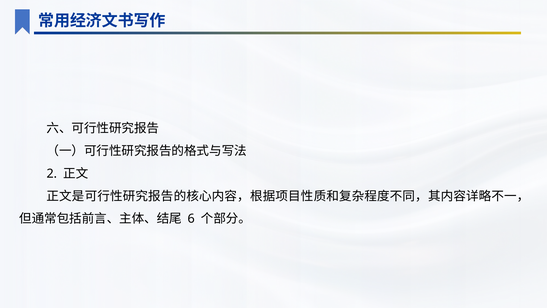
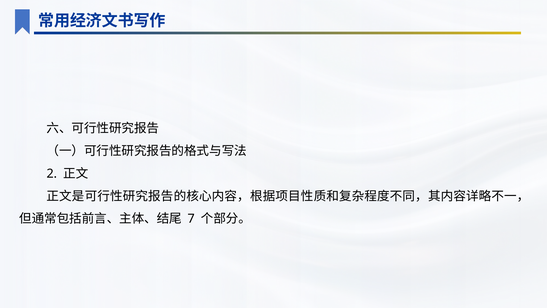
6: 6 -> 7
